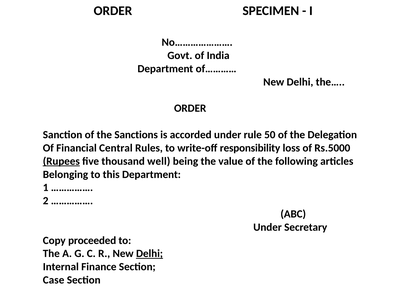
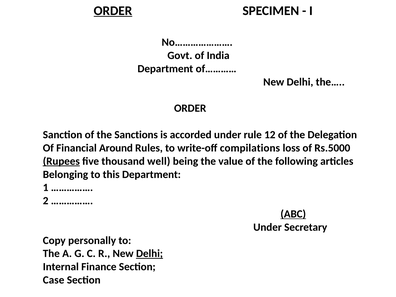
ORDER at (113, 11) underline: none -> present
50: 50 -> 12
Central: Central -> Around
responsibility: responsibility -> compilations
ABC underline: none -> present
proceeded: proceeded -> personally
